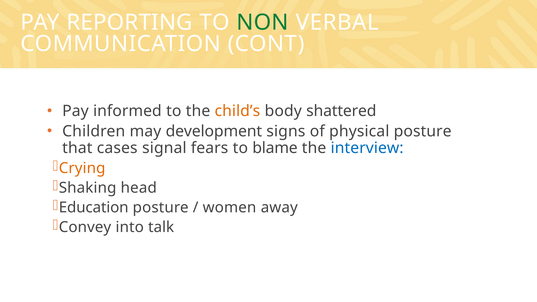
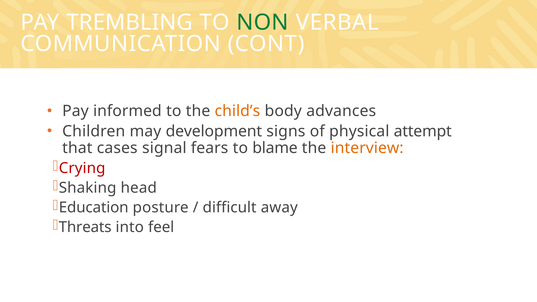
REPORTING: REPORTING -> TREMBLING
shattered: shattered -> advances
physical posture: posture -> attempt
interview colour: blue -> orange
Crying colour: orange -> red
women: women -> difficult
Convey: Convey -> Threats
talk: talk -> feel
